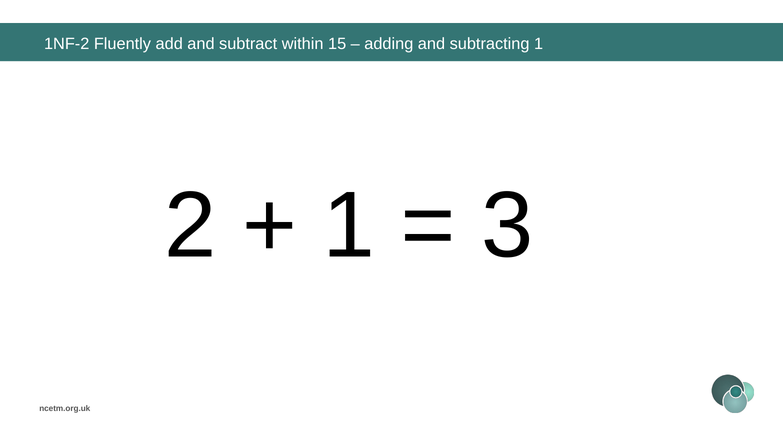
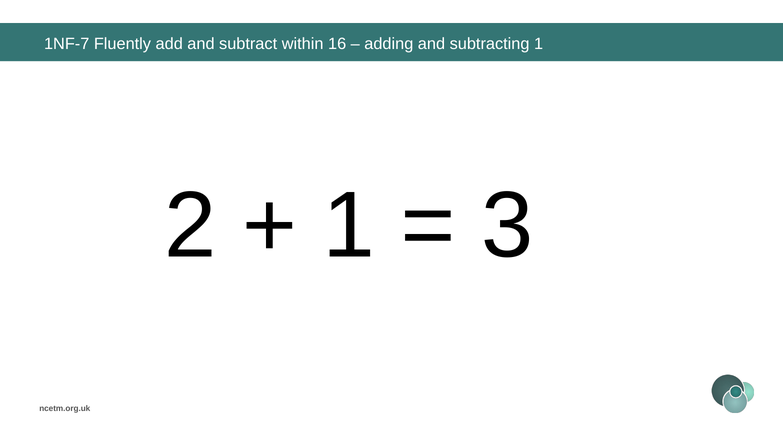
1NF-2: 1NF-2 -> 1NF-7
15: 15 -> 16
